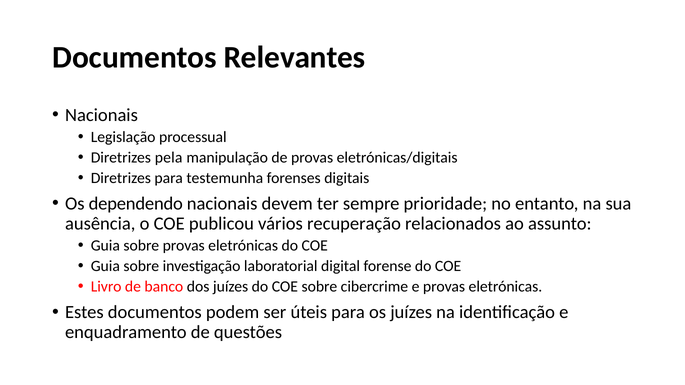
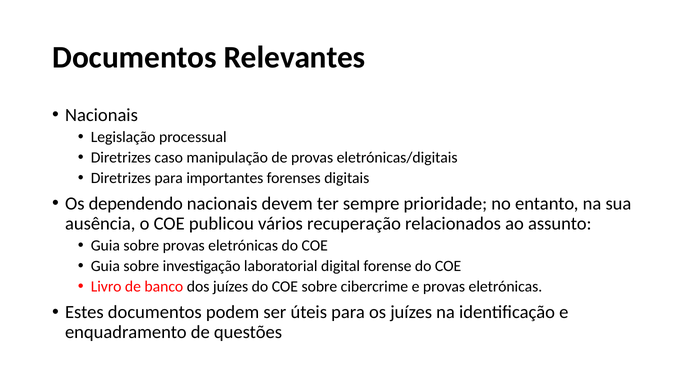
pela: pela -> caso
testemunha: testemunha -> importantes
